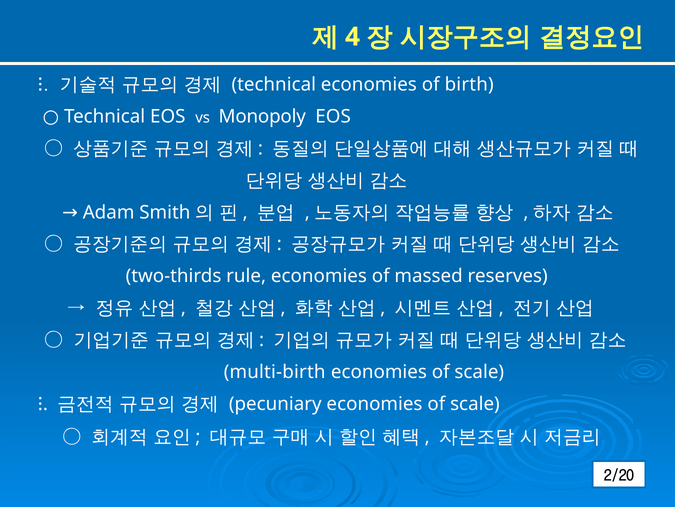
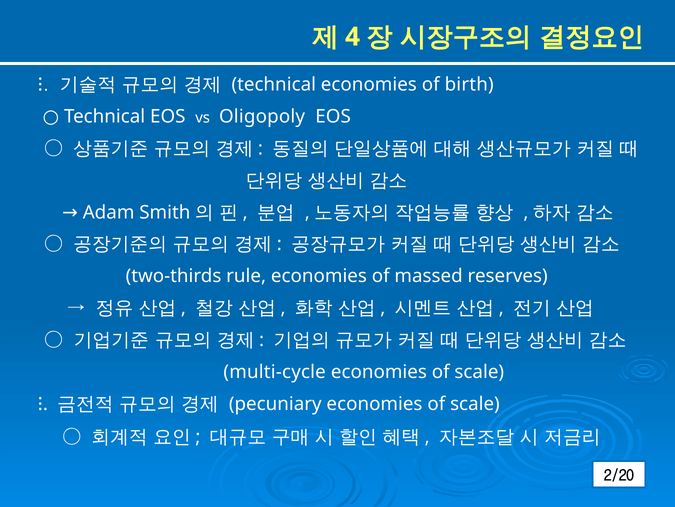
Monopoly: Monopoly -> Oligopoly
multi-birth: multi-birth -> multi-cycle
